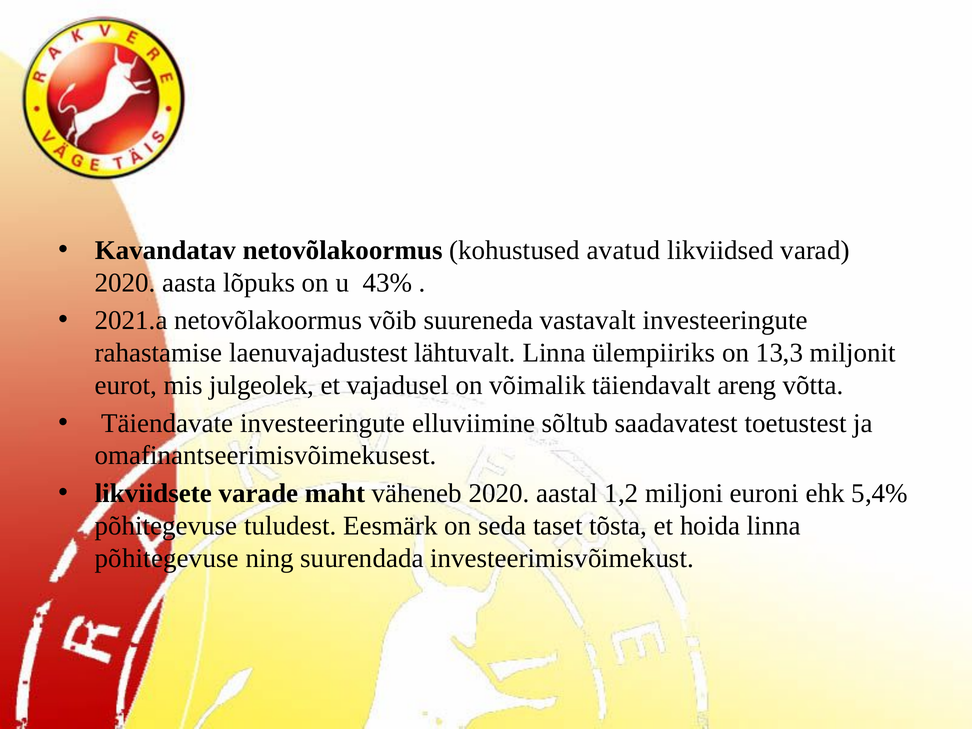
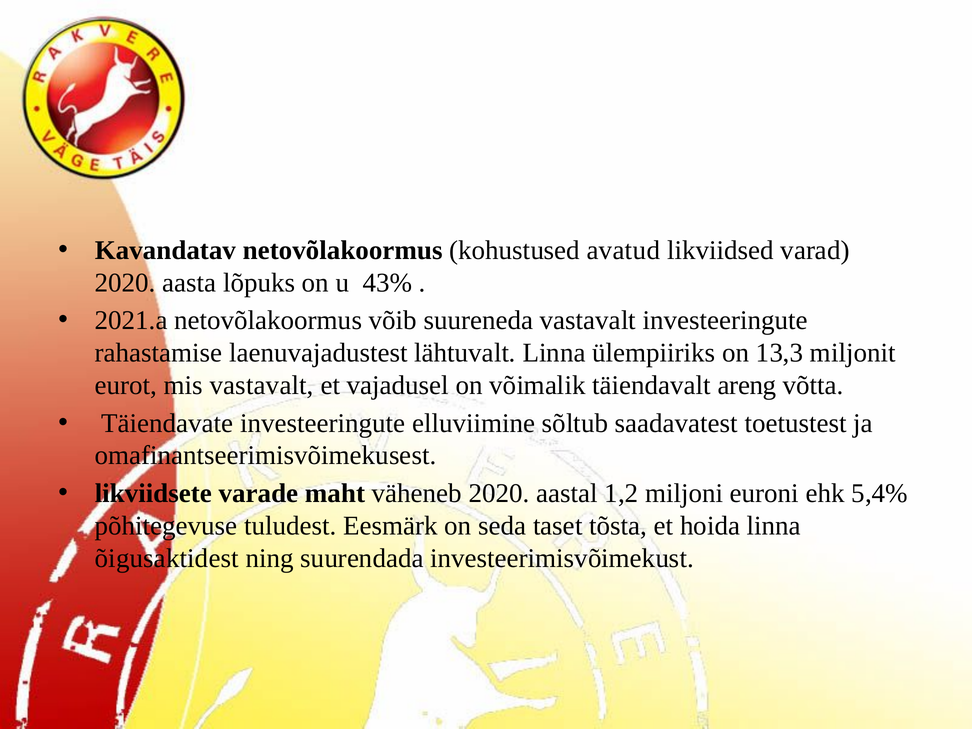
mis julgeolek: julgeolek -> vastavalt
põhitegevuse at (167, 558): põhitegevuse -> õigusaktidest
